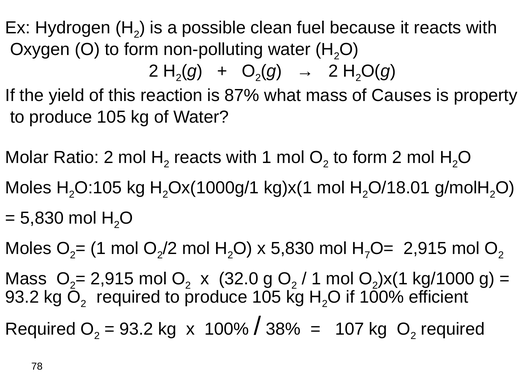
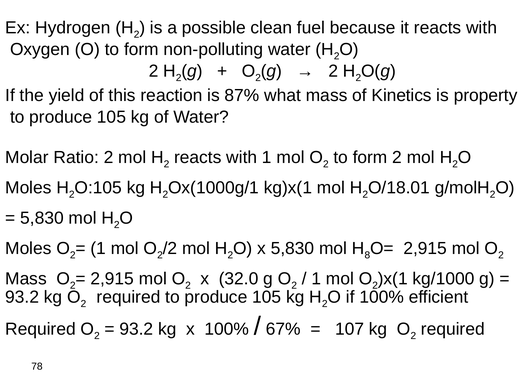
Causes: Causes -> Kinetics
7: 7 -> 8
38%: 38% -> 67%
